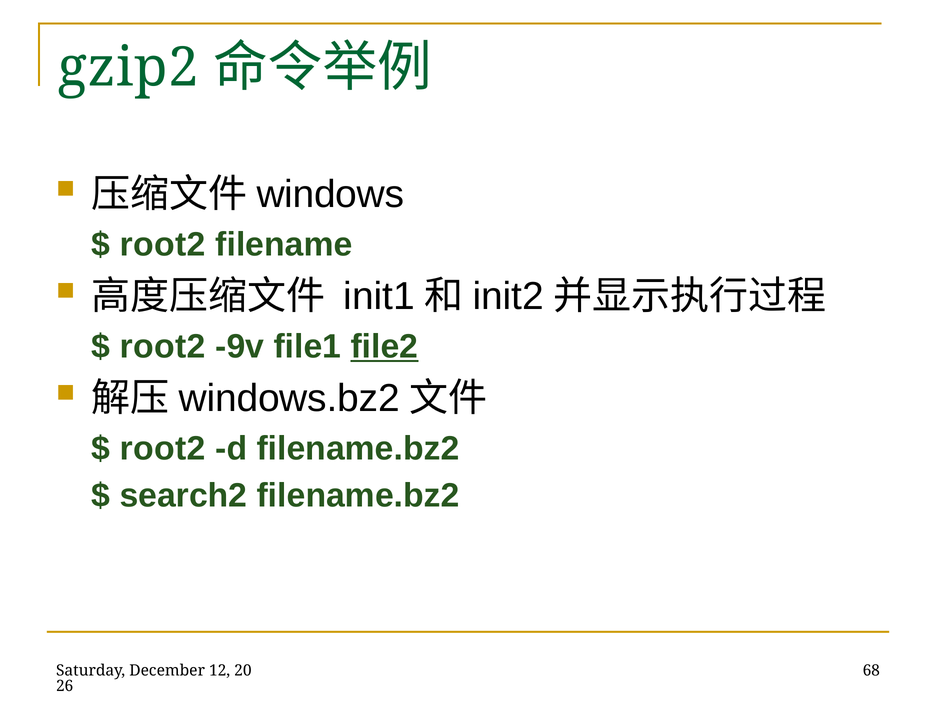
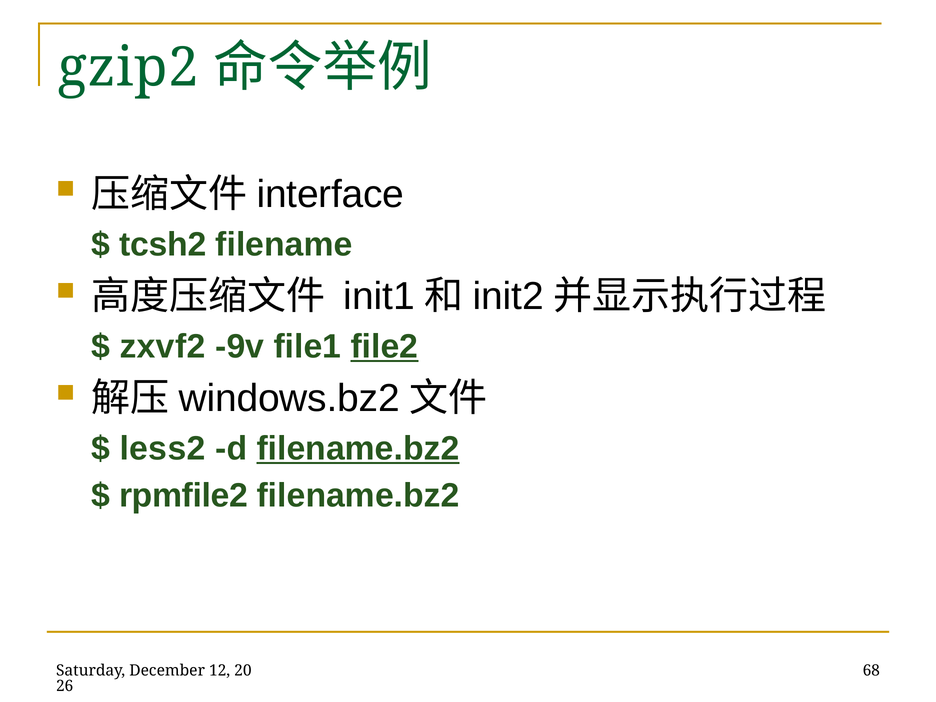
windows: windows -> interface
root2 at (163, 245): root2 -> tcsh2
root2 at (163, 347): root2 -> zxvf2
root2 at (163, 448): root2 -> less2
filename.bz2 at (358, 448) underline: none -> present
search2: search2 -> rpmfile2
